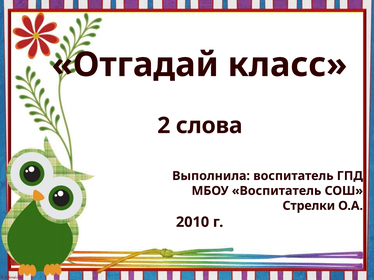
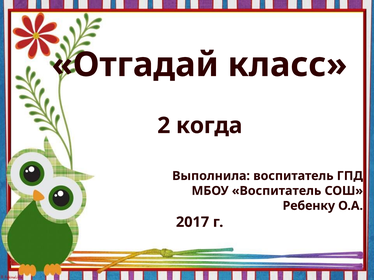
слова: слова -> когда
Стрелки: Стрелки -> Ребенку
2010: 2010 -> 2017
